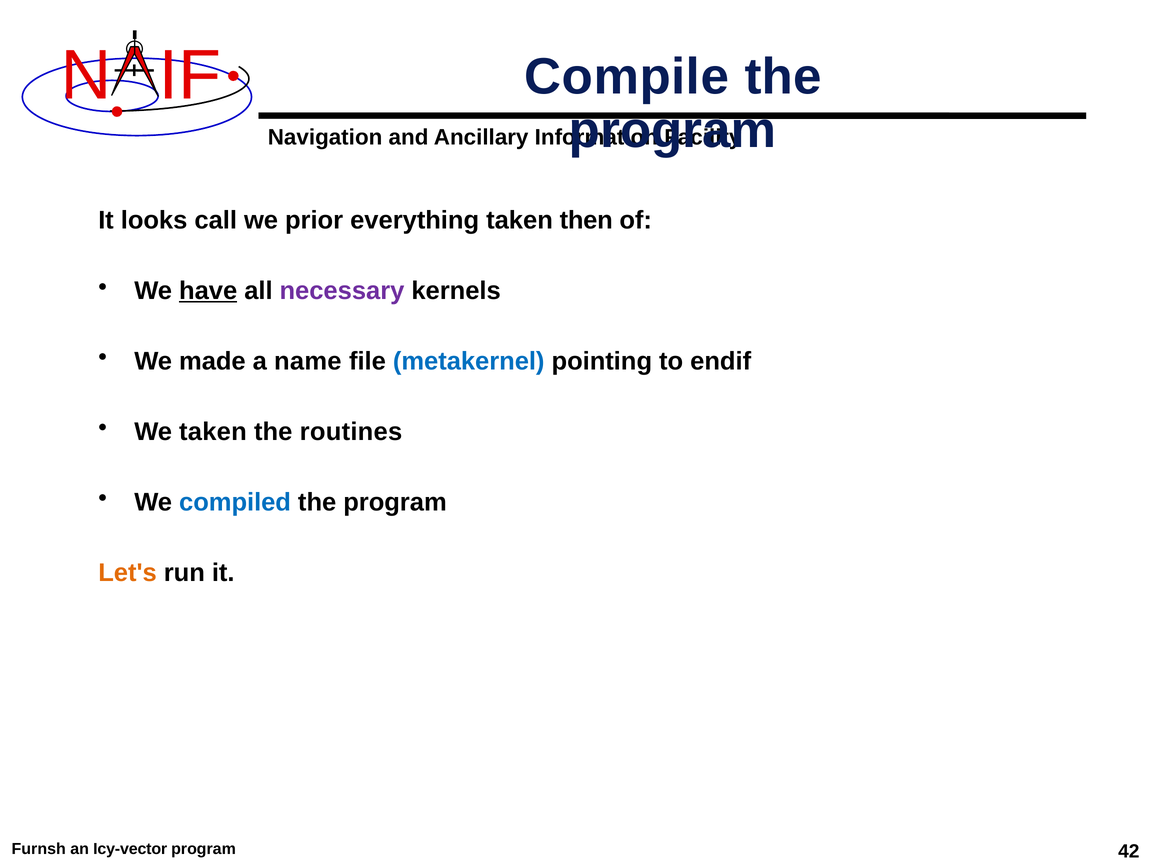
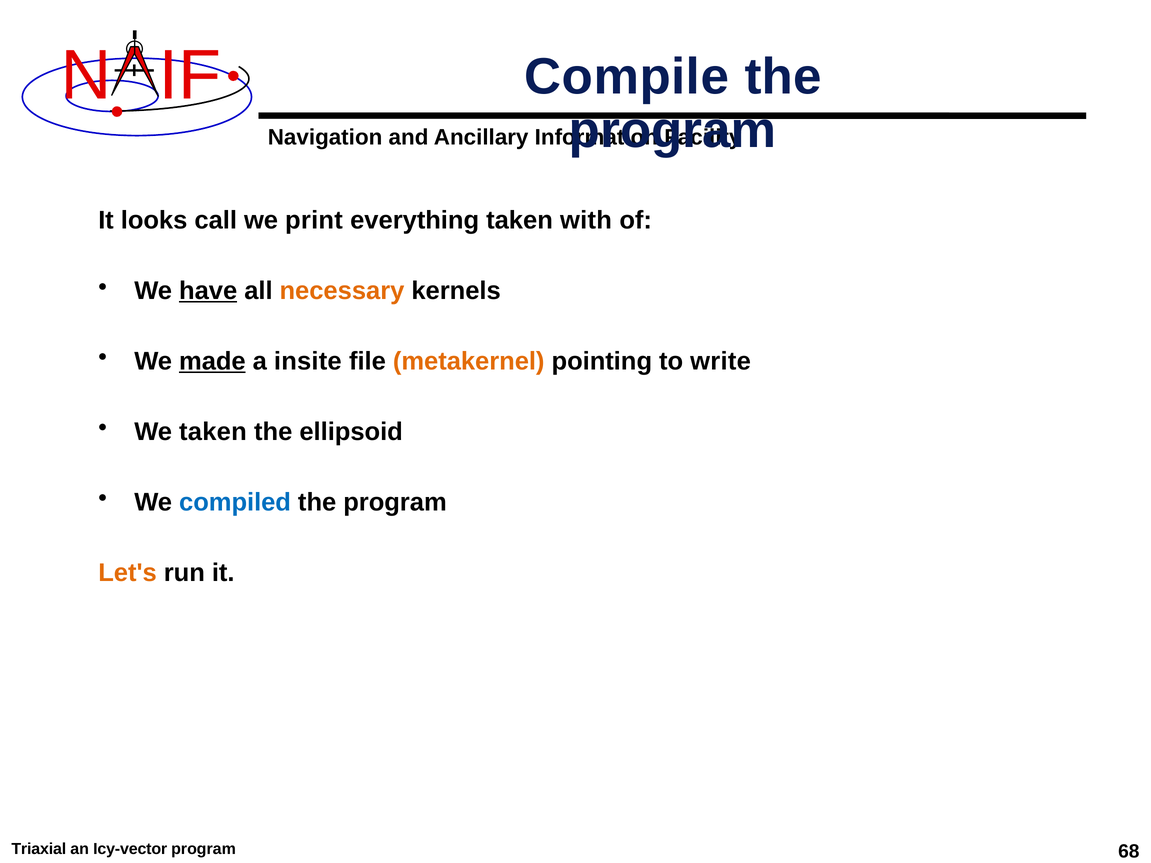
prior: prior -> print
then: then -> with
necessary colour: purple -> orange
made underline: none -> present
name: name -> insite
metakernel colour: blue -> orange
endif: endif -> write
routines: routines -> ellipsoid
Furnsh: Furnsh -> Triaxial
42: 42 -> 68
